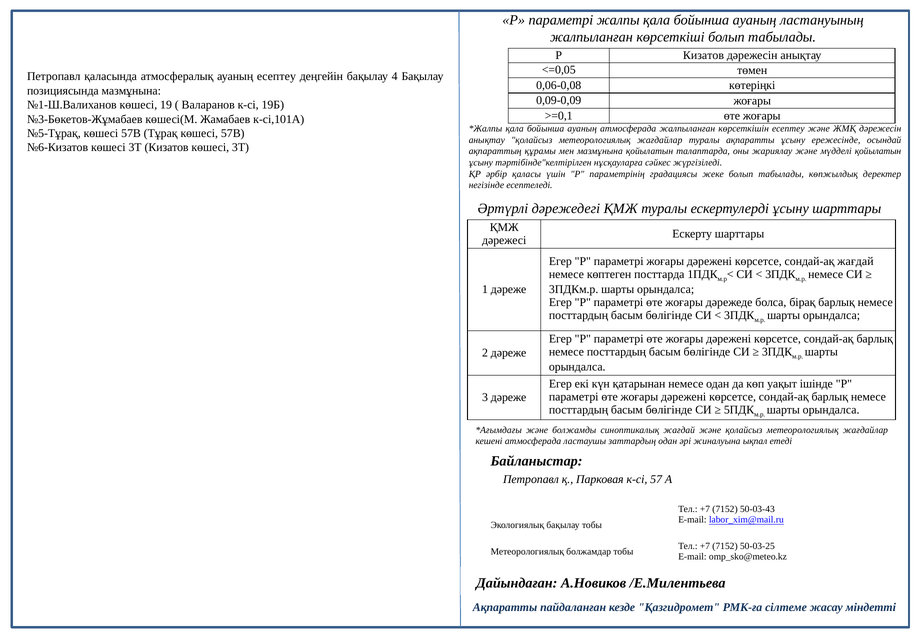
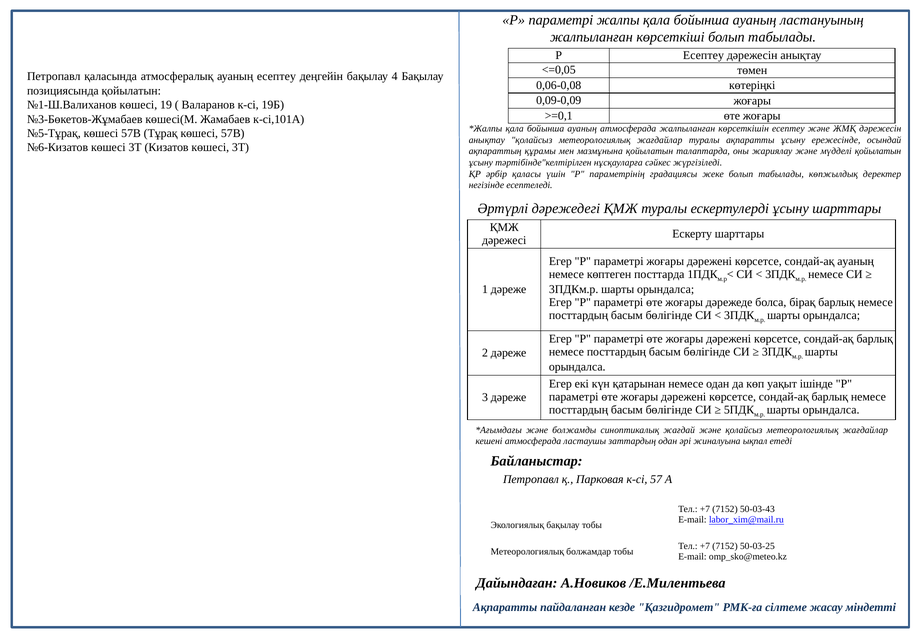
Р Кизатов: Кизатов -> Есептеу
позициясында мазмұнына: мазмұнына -> қойылатын
сондай-ақ жағдай: жағдай -> ауаның
